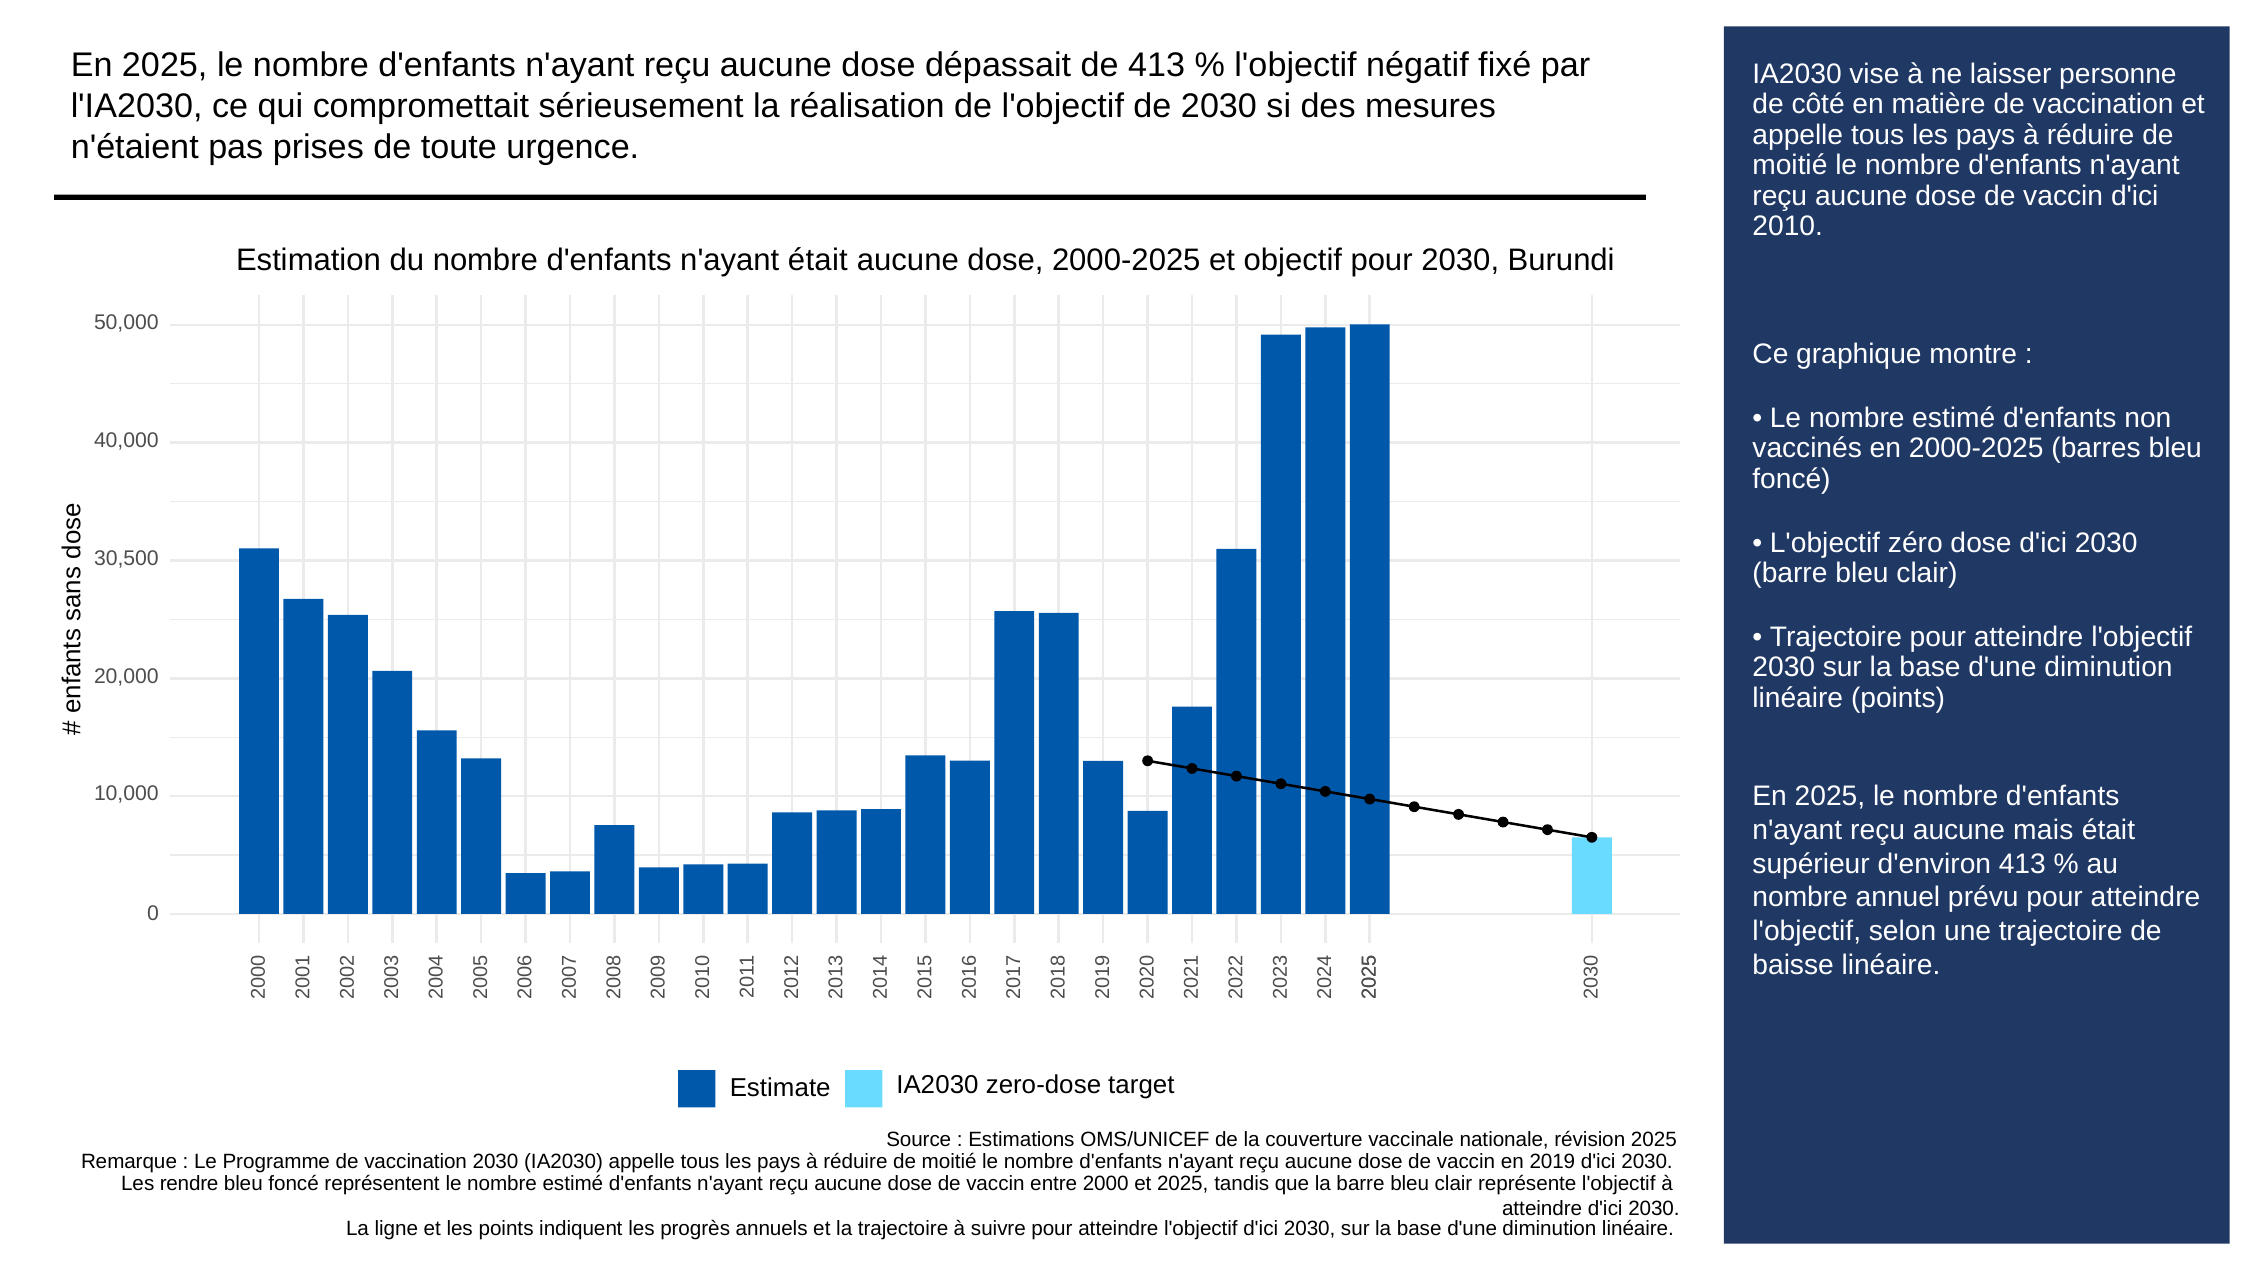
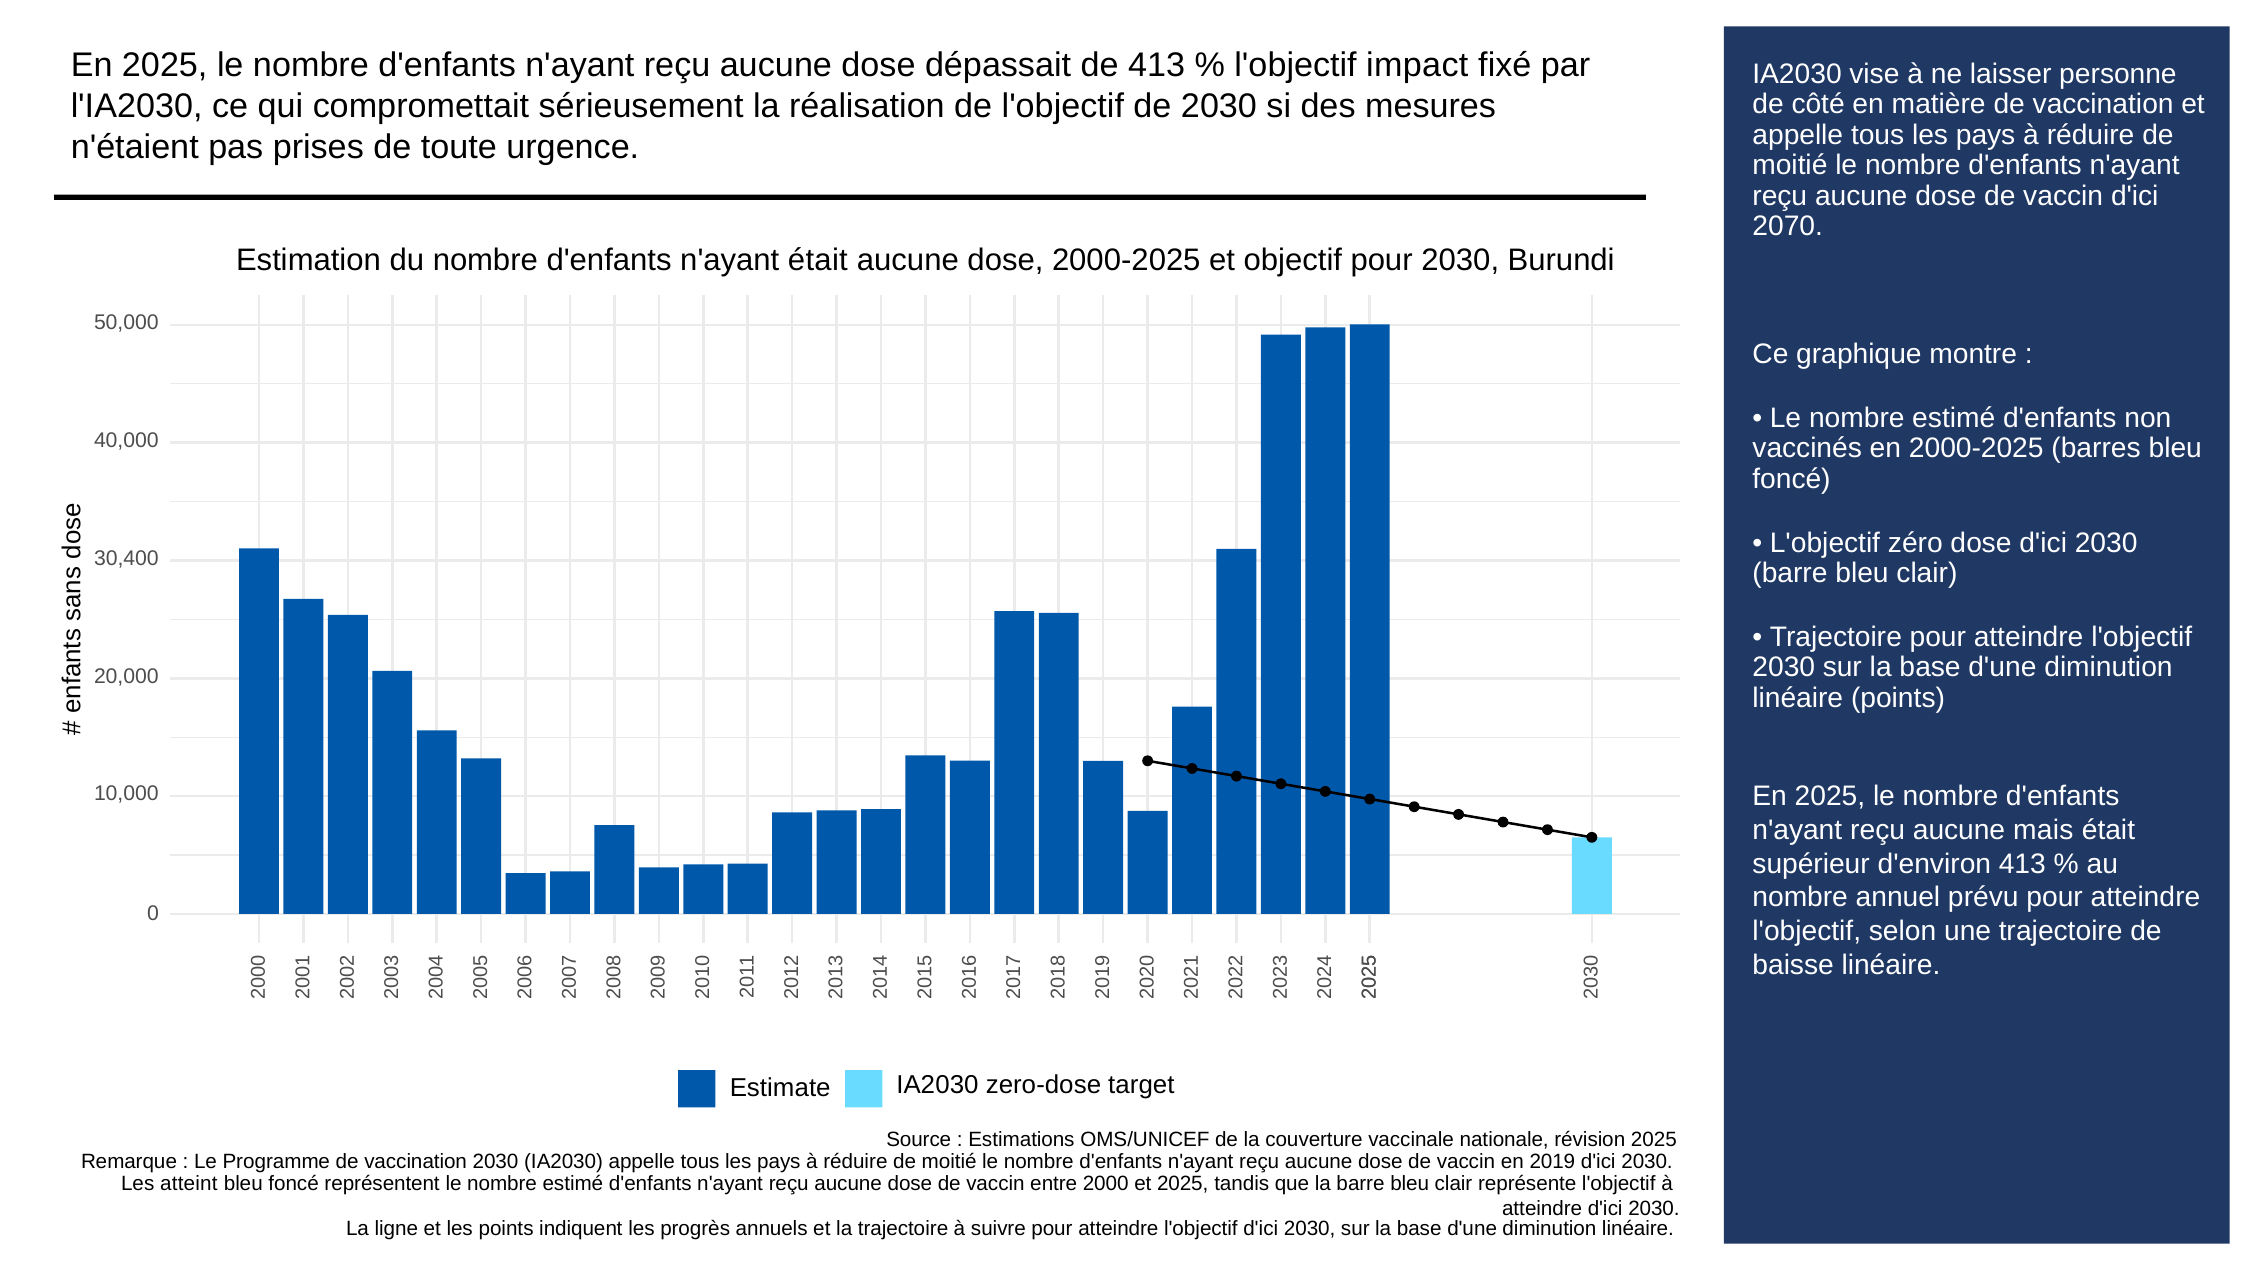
négatif: négatif -> impact
2010: 2010 -> 2070
30,500: 30,500 -> 30,400
rendre: rendre -> atteint
